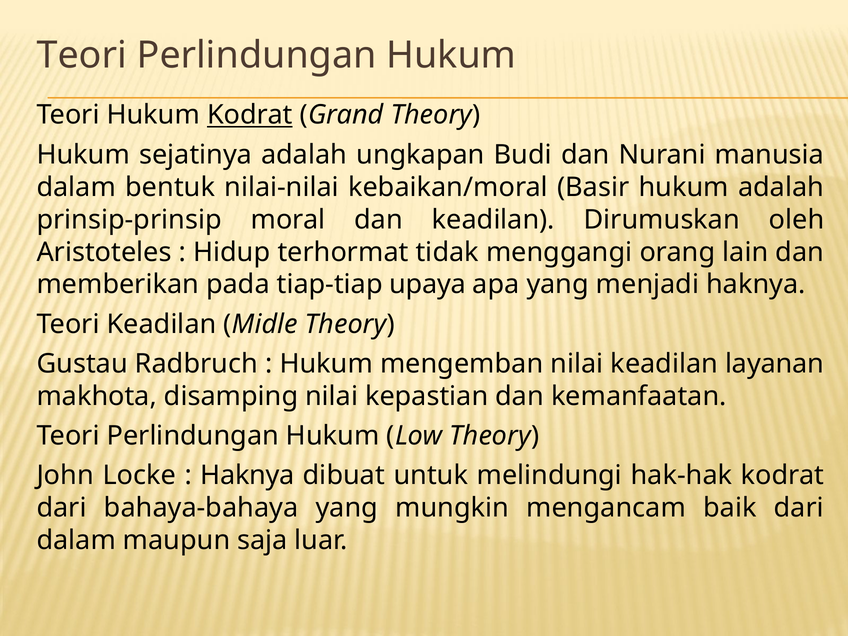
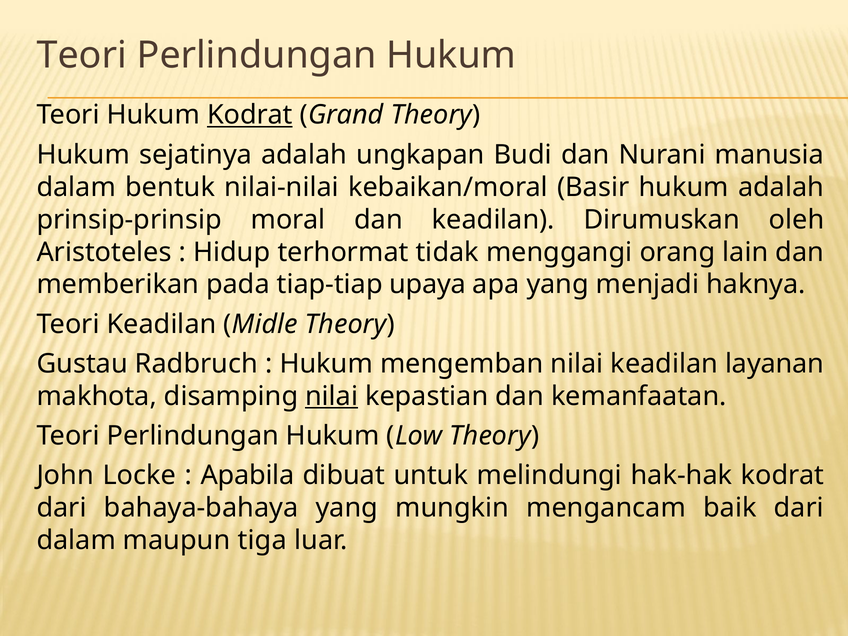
nilai at (332, 396) underline: none -> present
Haknya at (247, 475): Haknya -> Apabila
saja: saja -> tiga
